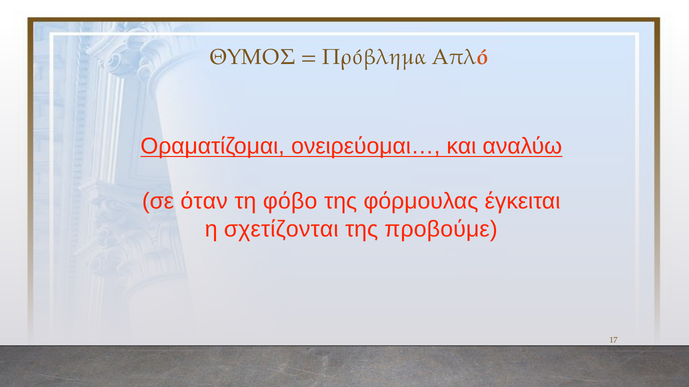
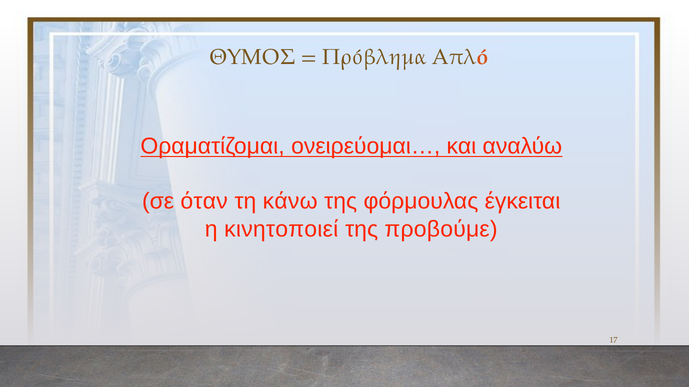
φόβο: φόβο -> κάνω
σχετίζονται: σχετίζονται -> κινητοποιεί
